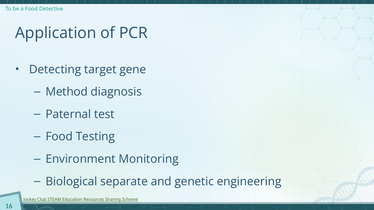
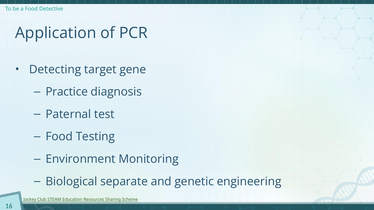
Method: Method -> Practice
